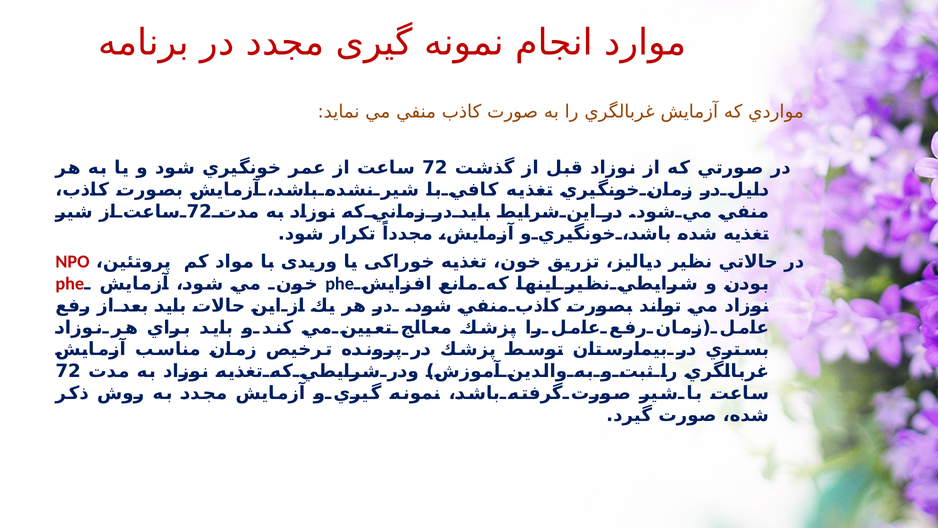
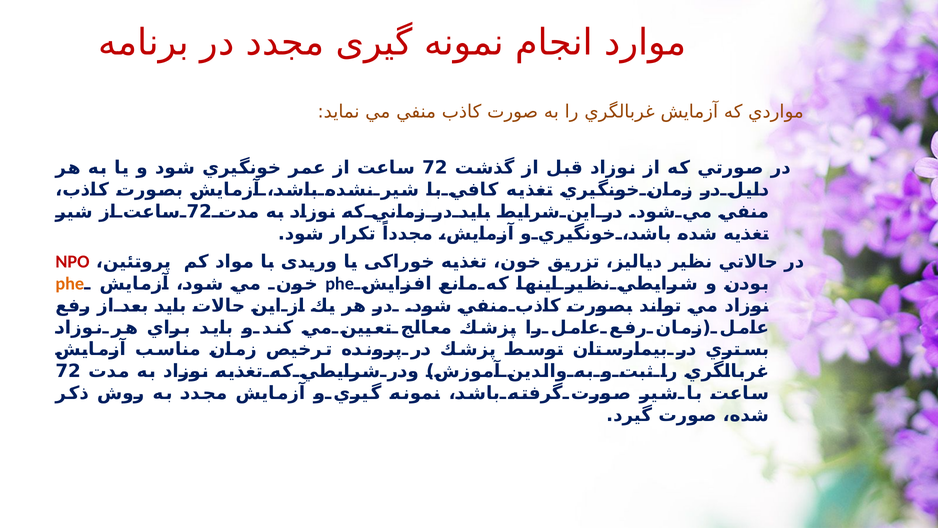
phe at (70, 284) colour: red -> orange
